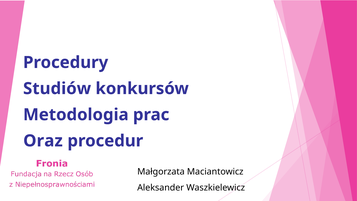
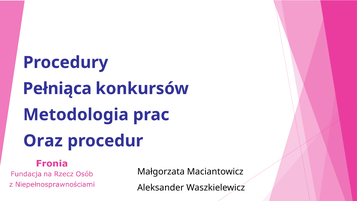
Studiów: Studiów -> Pełniąca
